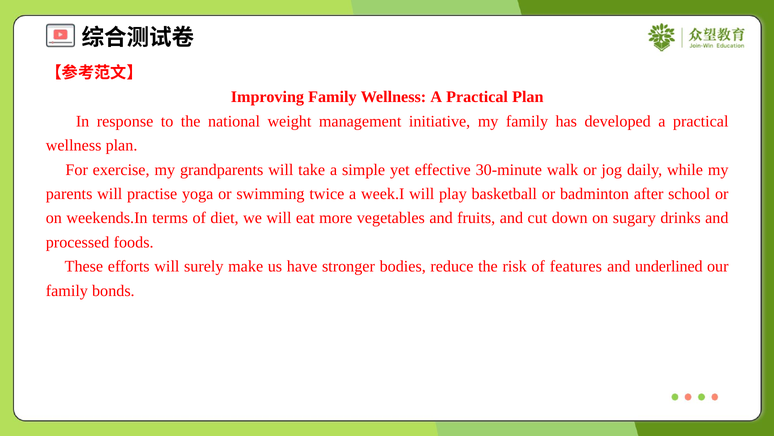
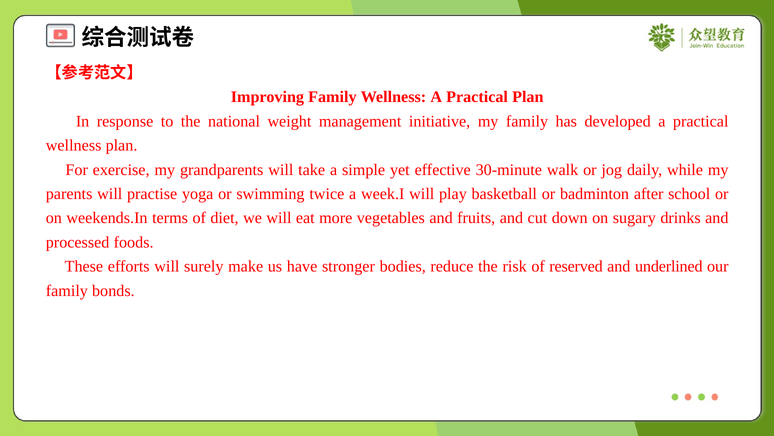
features: features -> reserved
